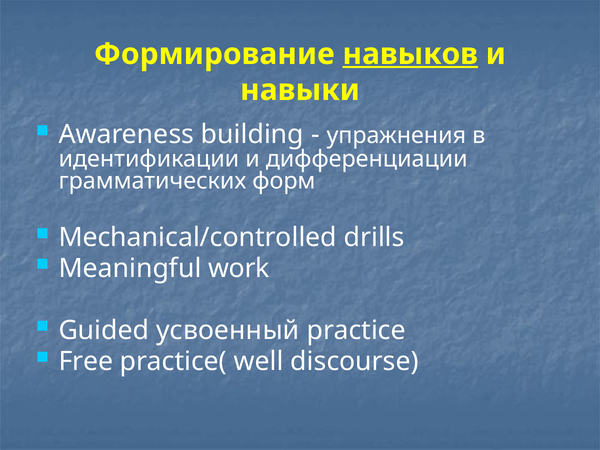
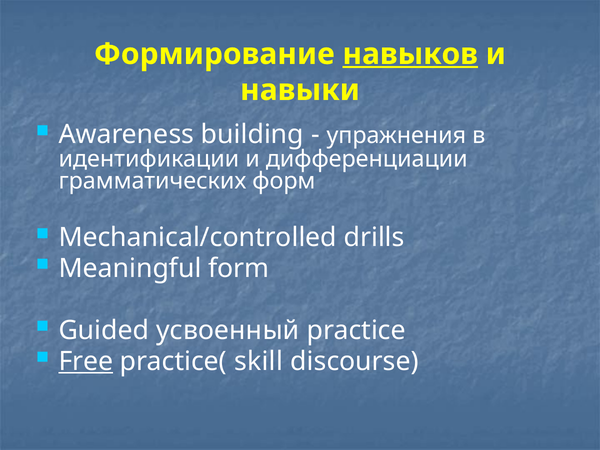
work: work -> form
Free underline: none -> present
well: well -> skill
